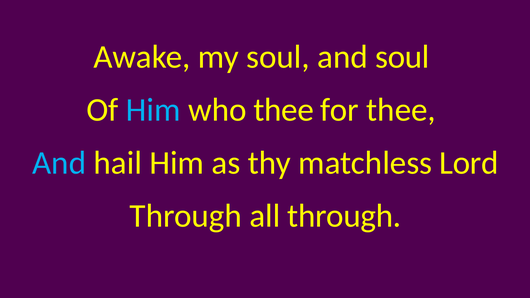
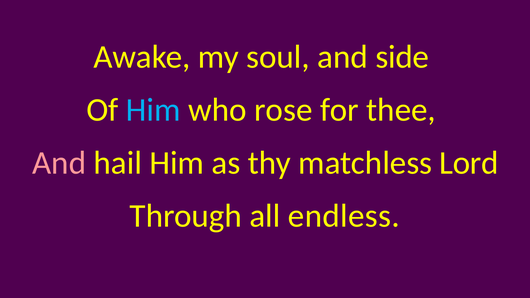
and soul: soul -> side
who thee: thee -> rose
And at (59, 163) colour: light blue -> pink
all through: through -> endless
